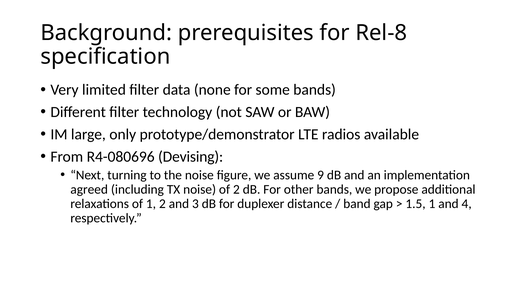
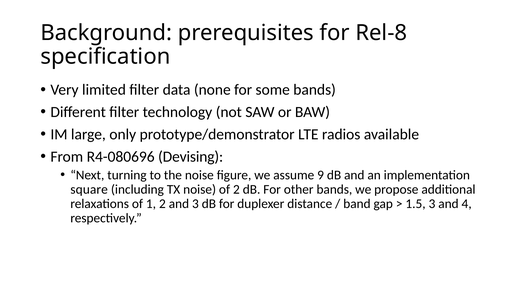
agreed: agreed -> square
1.5 1: 1 -> 3
